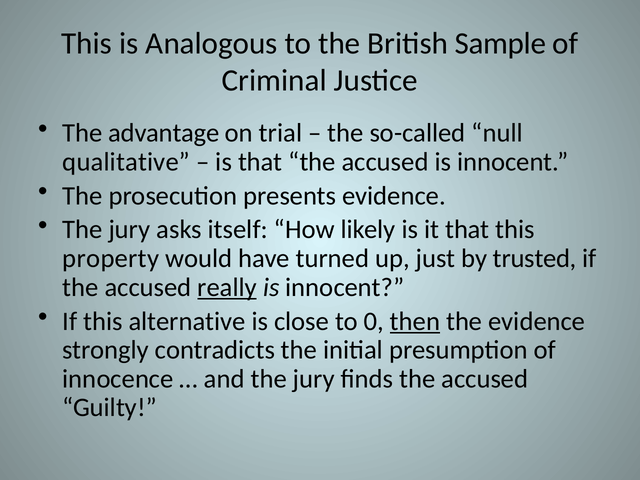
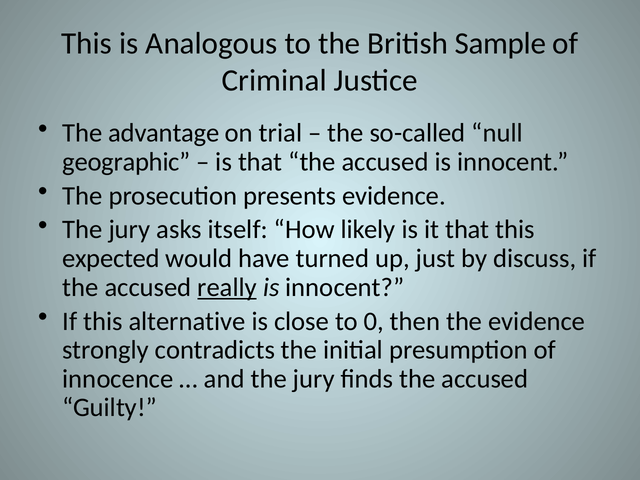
qualitative: qualitative -> geographic
property: property -> expected
trusted: trusted -> discuss
then underline: present -> none
